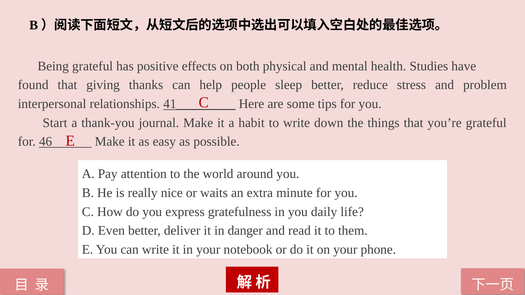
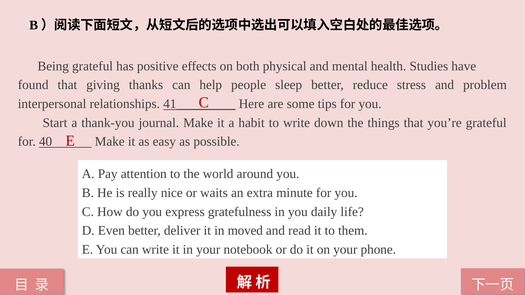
46: 46 -> 40
danger: danger -> moved
